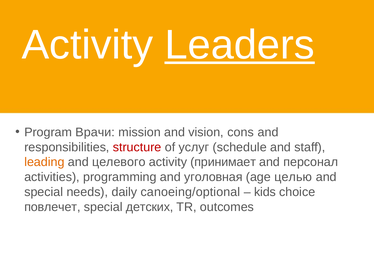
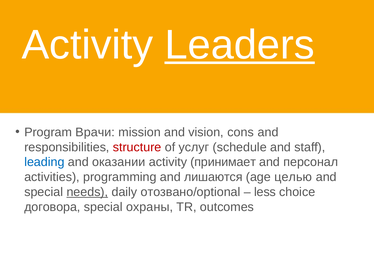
leading colour: orange -> blue
целевого: целевого -> оказании
уголовная: уголовная -> лишаются
needs underline: none -> present
canoeing/optional: canoeing/optional -> отозвано/optional
kids: kids -> less
повлечет: повлечет -> договора
детских: детских -> охраны
